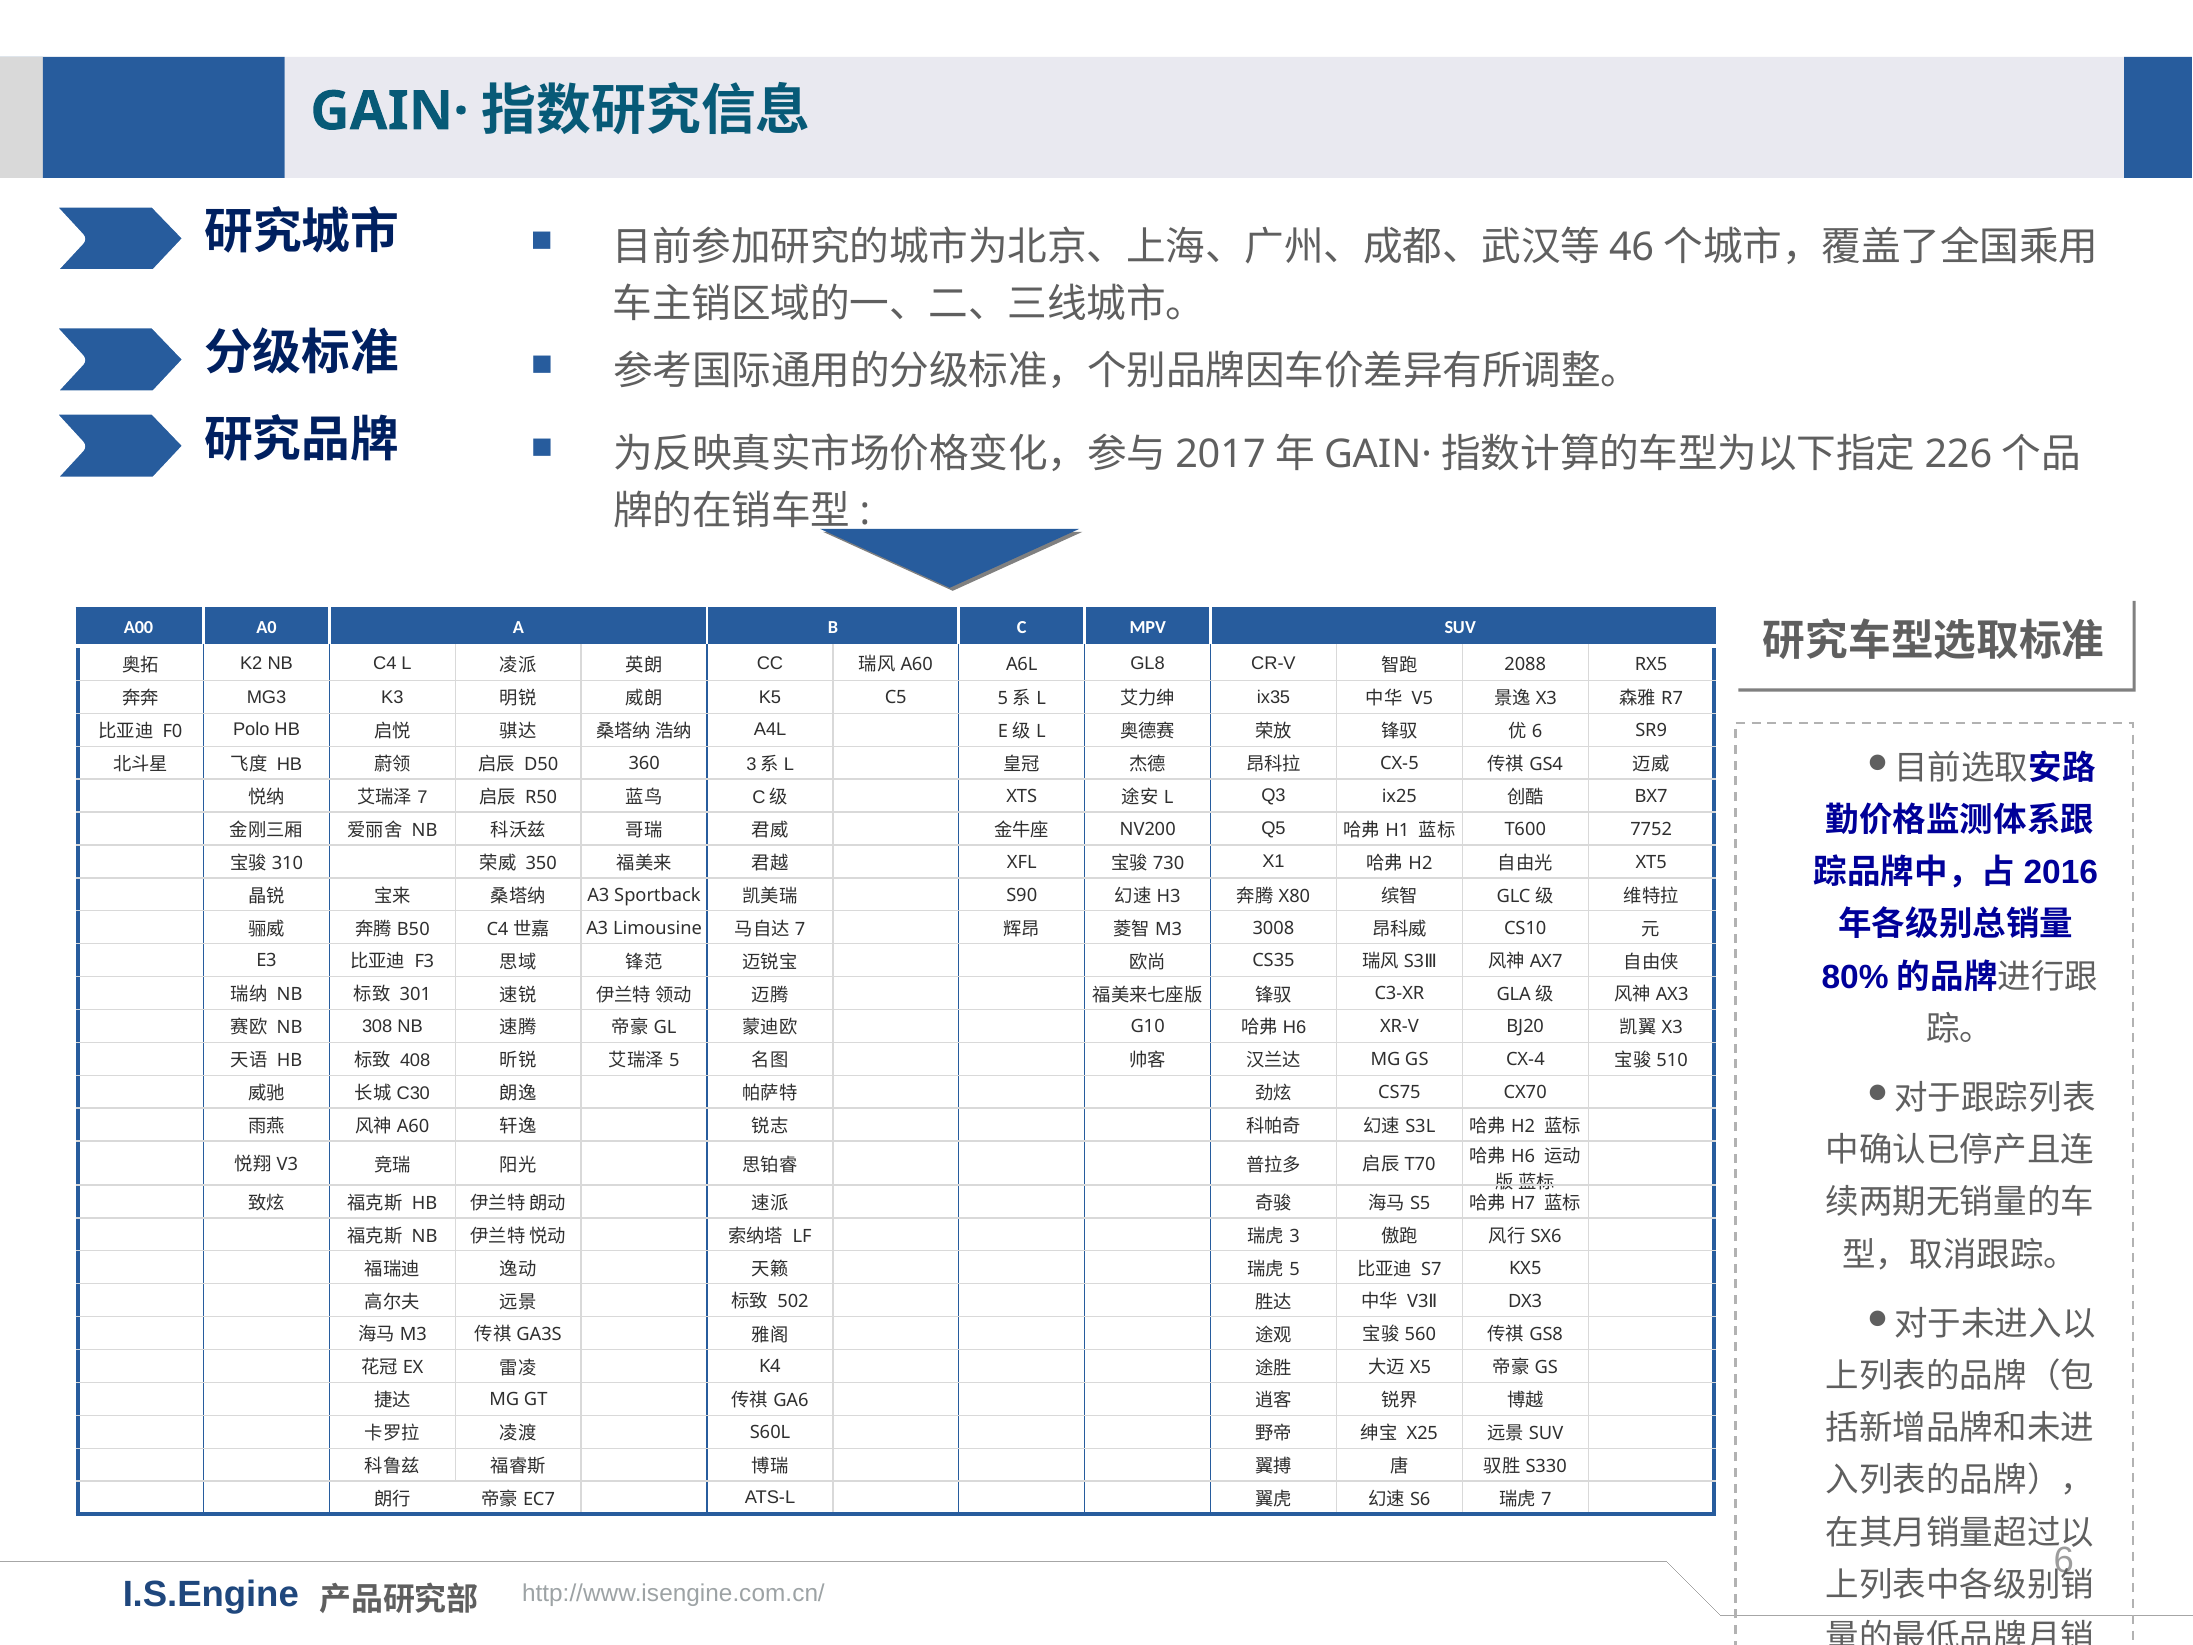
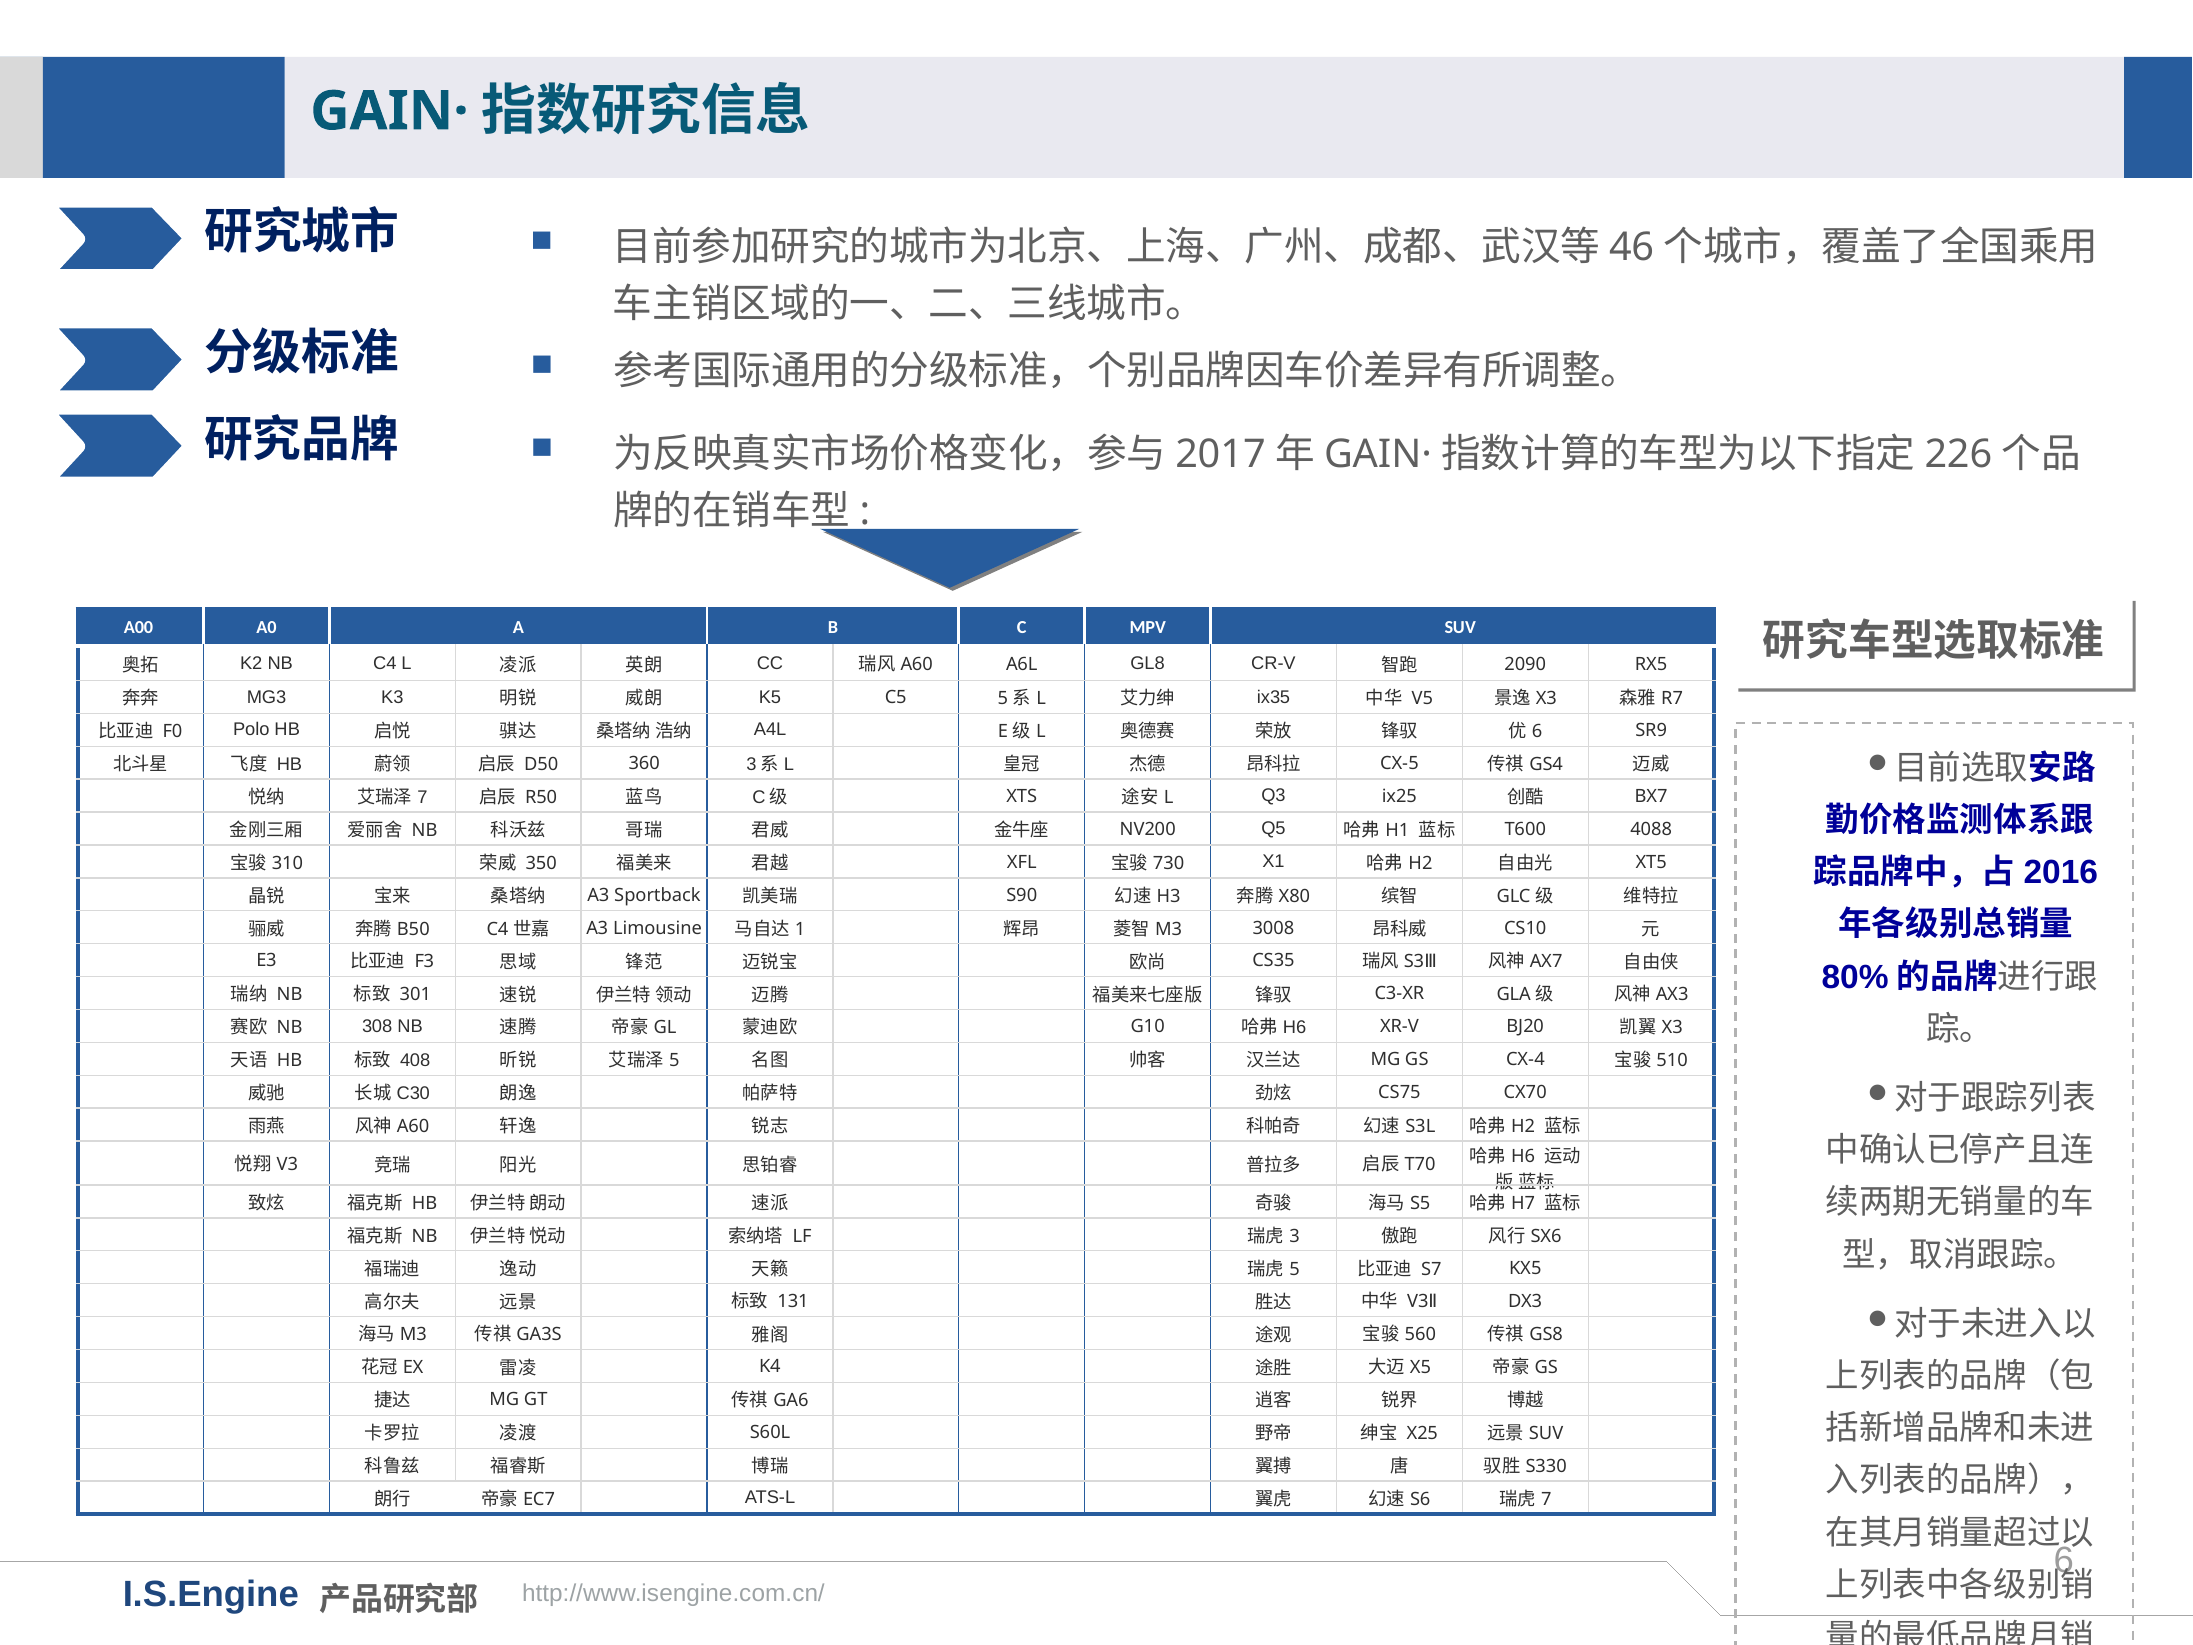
2088: 2088 -> 2090
7752: 7752 -> 4088
7 at (800, 929): 7 -> 1
502: 502 -> 131
